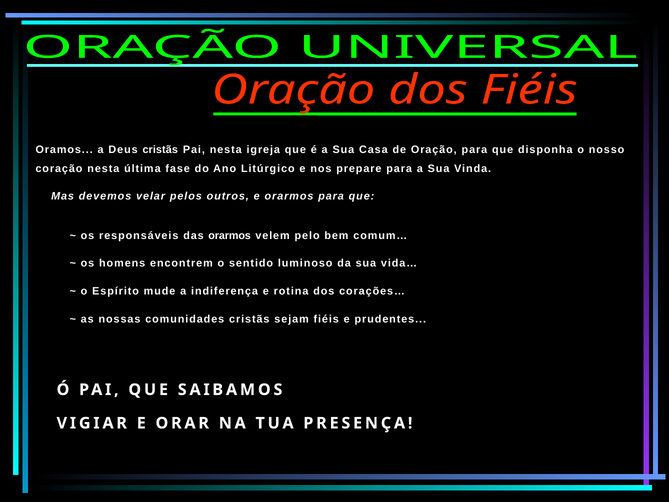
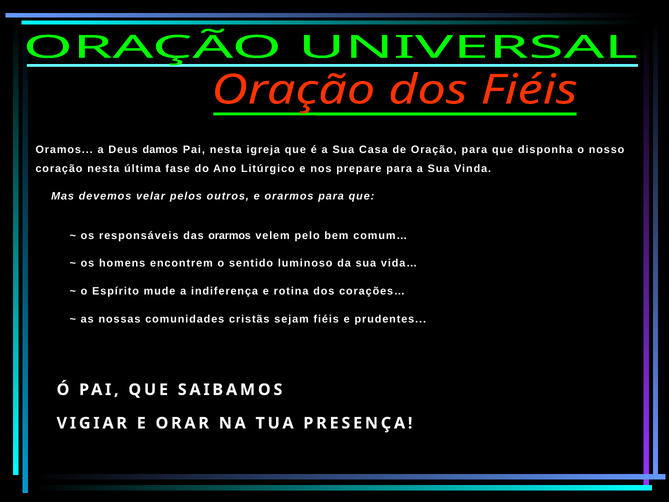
Deus cristãs: cristãs -> damos
